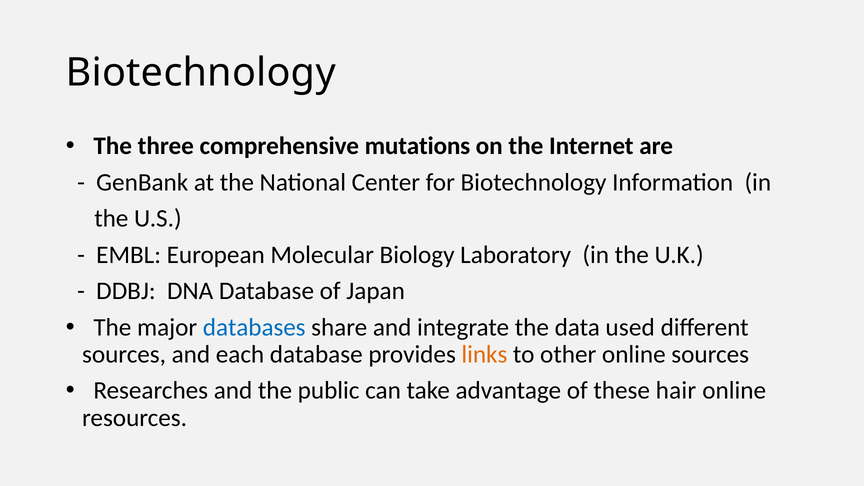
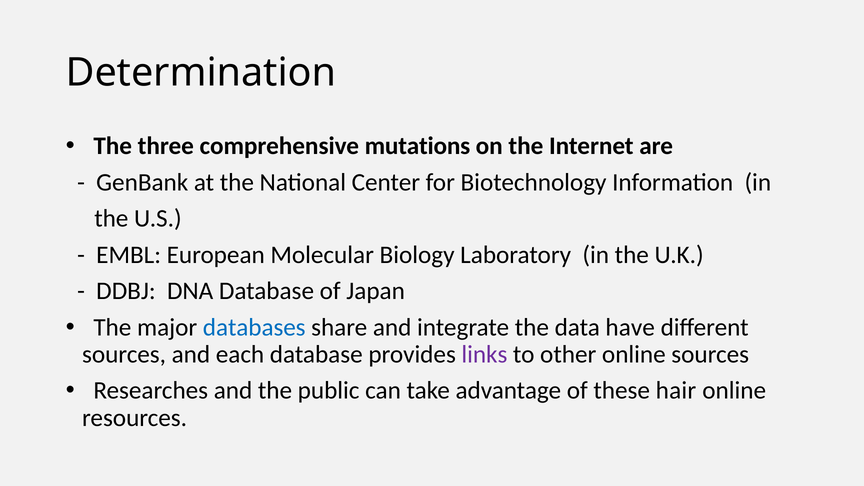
Biotechnology at (201, 73): Biotechnology -> Determination
used: used -> have
links colour: orange -> purple
